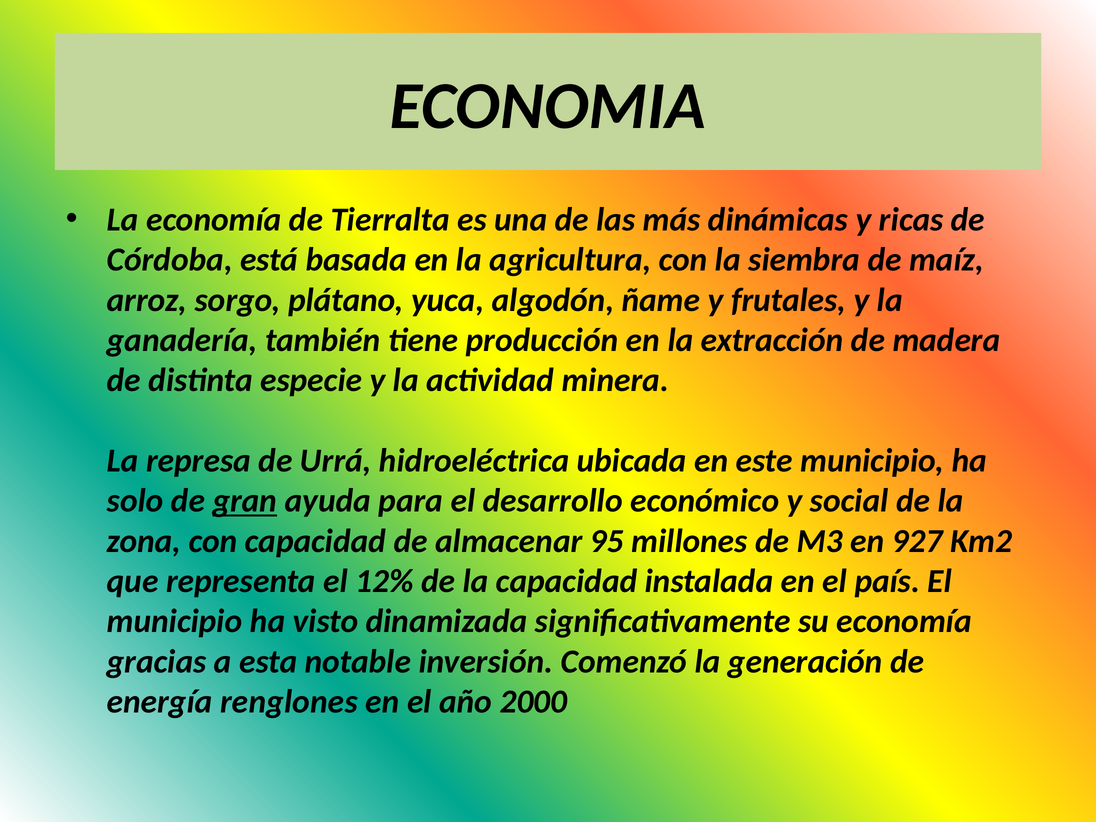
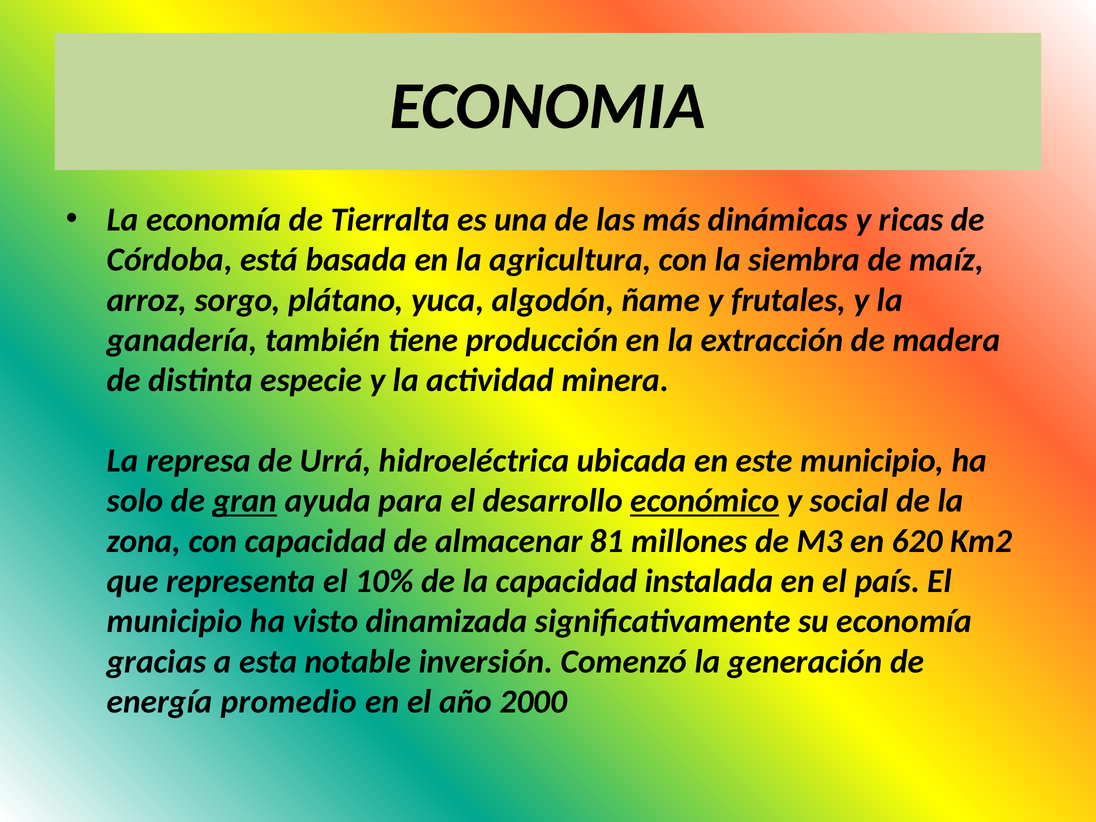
económico underline: none -> present
95: 95 -> 81
927: 927 -> 620
12%: 12% -> 10%
renglones: renglones -> promedio
